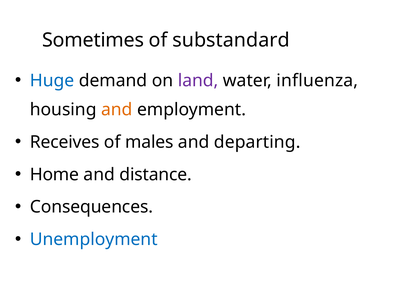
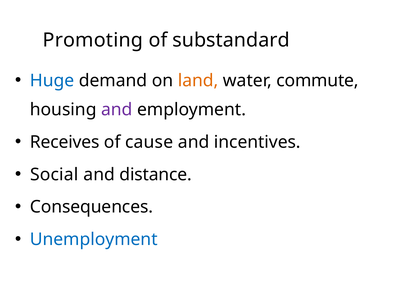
Sometimes: Sometimes -> Promoting
land colour: purple -> orange
influenza: influenza -> commute
and at (117, 110) colour: orange -> purple
males: males -> cause
departing: departing -> incentives
Home: Home -> Social
